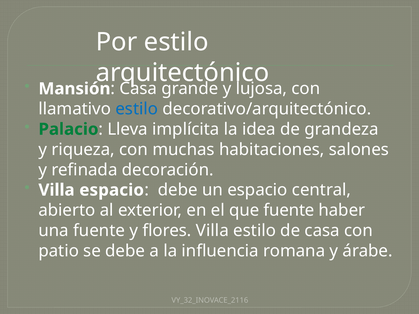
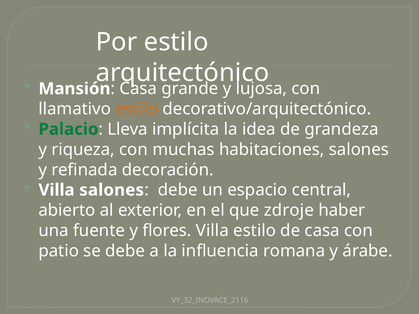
estilo at (137, 109) colour: blue -> orange
Villa espacio: espacio -> salones
que fuente: fuente -> zdroje
